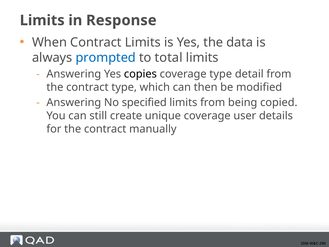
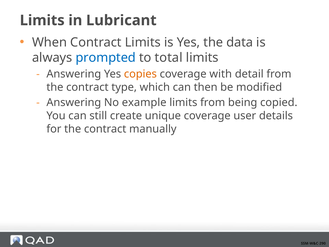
Response: Response -> Lubricant
copies colour: black -> orange
coverage type: type -> with
specified: specified -> example
